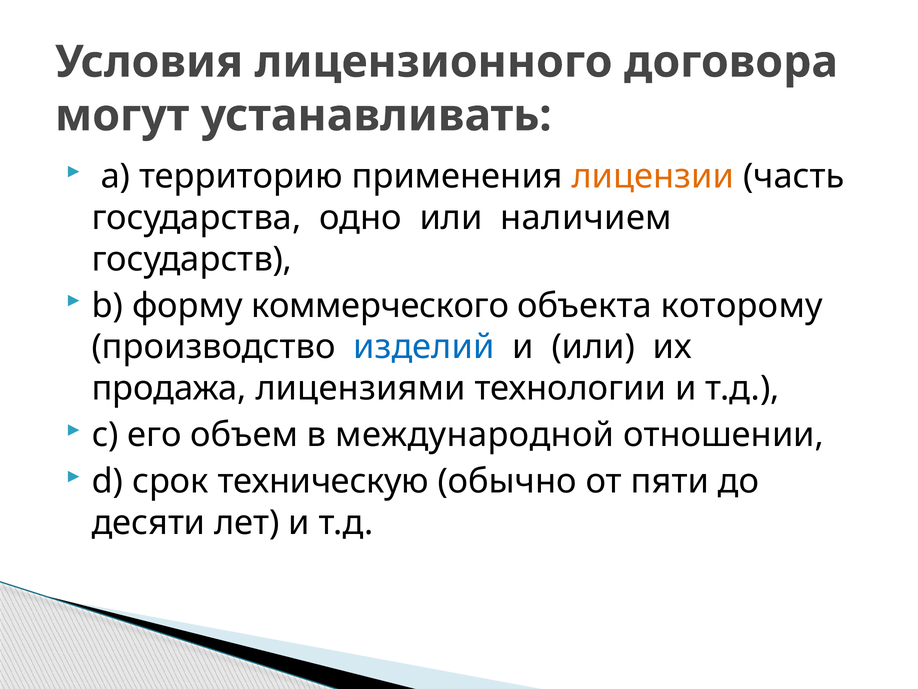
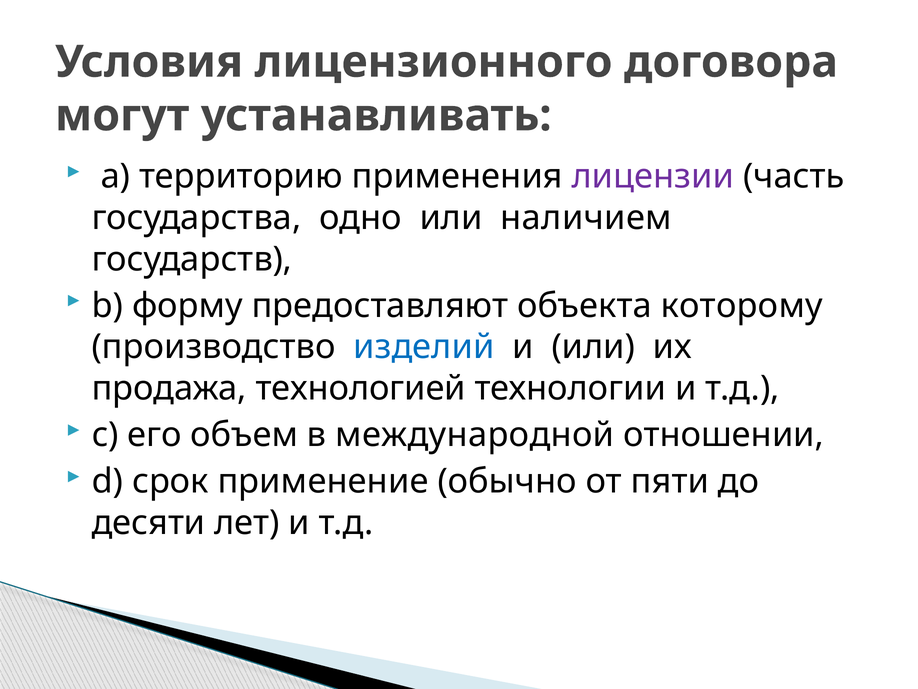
лицензии colour: orange -> purple
коммерческого: коммерческого -> предоставляют
лицензиями: лицензиями -> технологией
техническую: техническую -> применение
